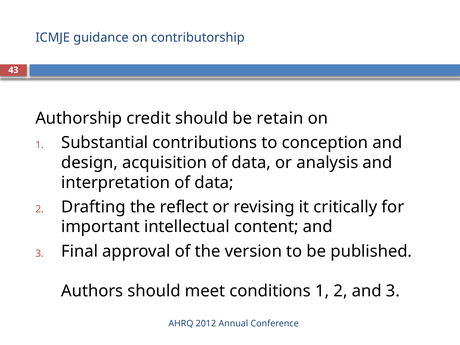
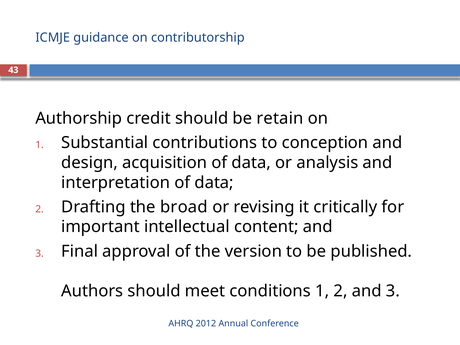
reflect: reflect -> broad
